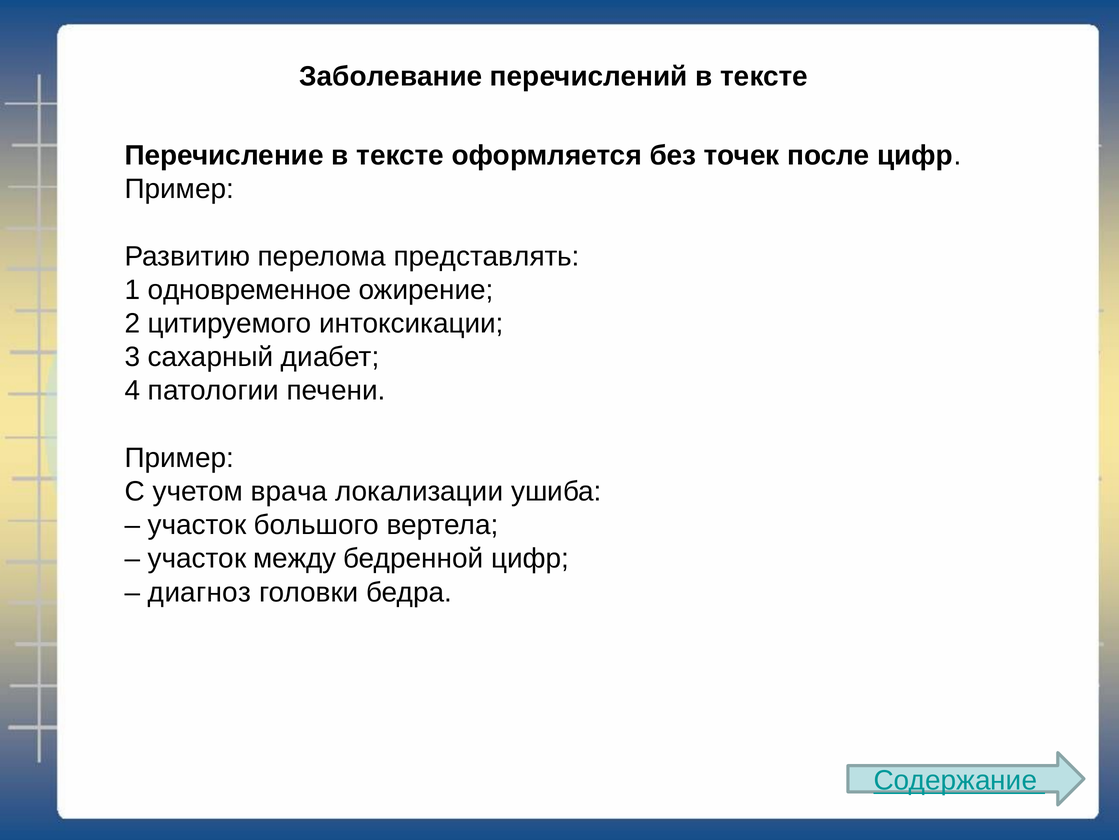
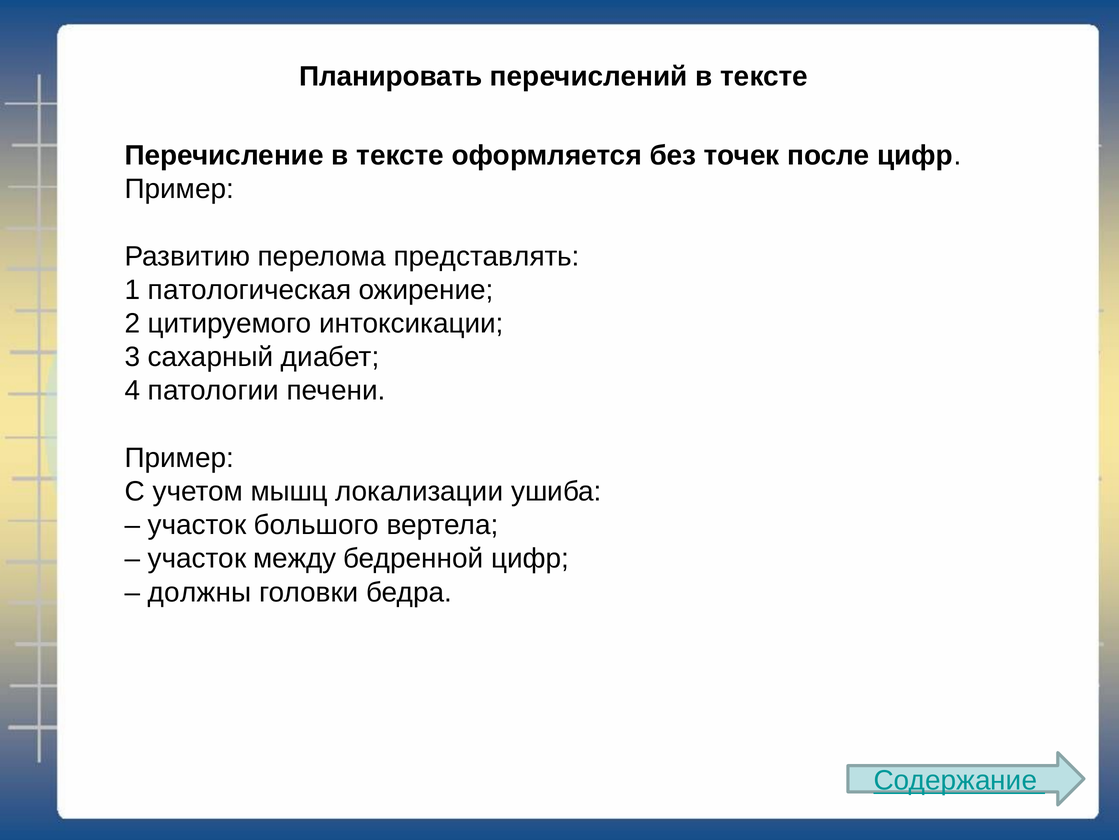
Заболевание: Заболевание -> Планировать
одновременное: одновременное -> патологическая
врача: врача -> мышц
диагноз: диагноз -> должны
